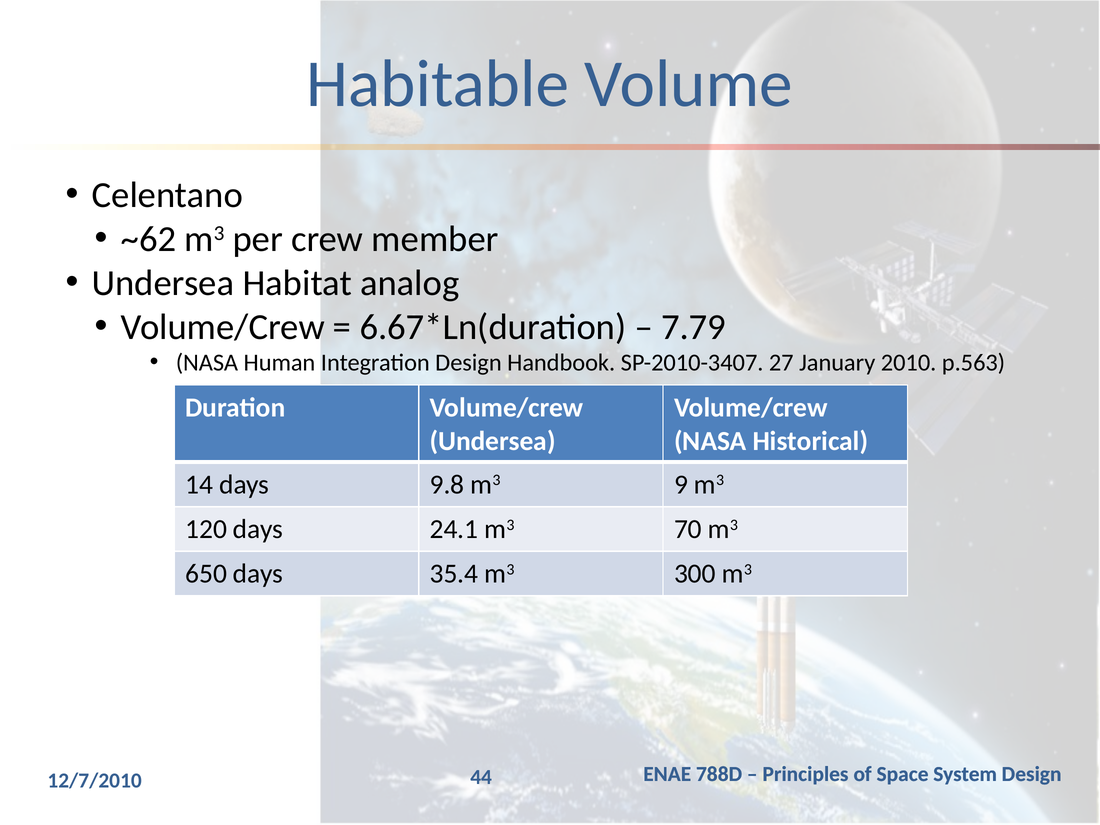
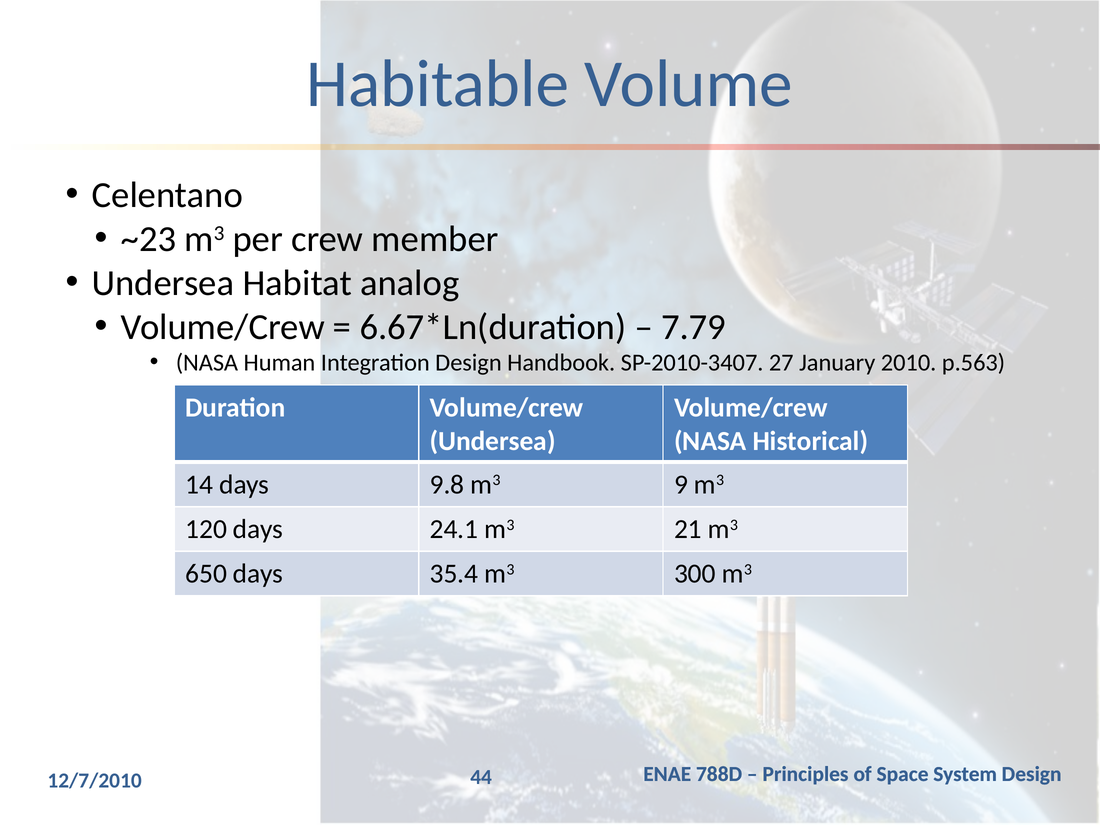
~62: ~62 -> ~23
70: 70 -> 21
